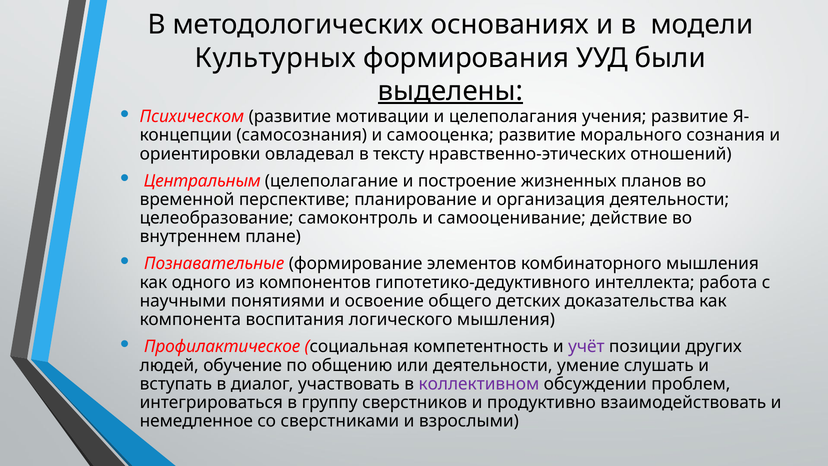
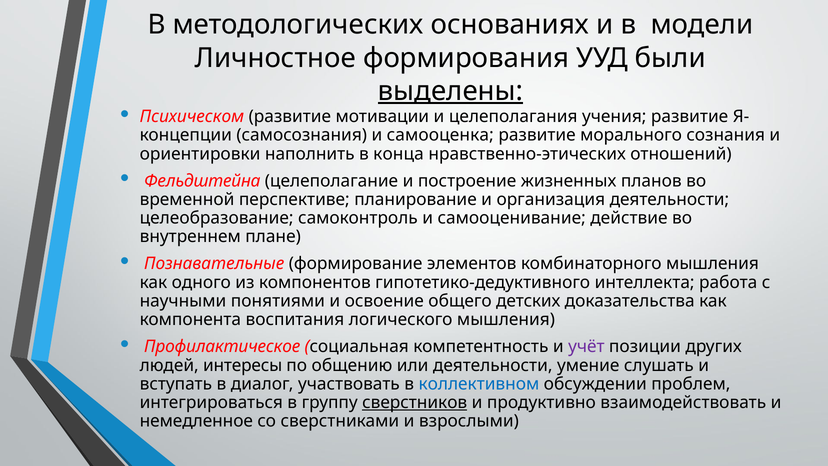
Культурных: Культурных -> Личностное
овладевал: овладевал -> наполнить
тексту: тексту -> конца
Центральным: Центральным -> Фельдштейна
обучение: обучение -> интересы
коллективном colour: purple -> blue
сверстников underline: none -> present
